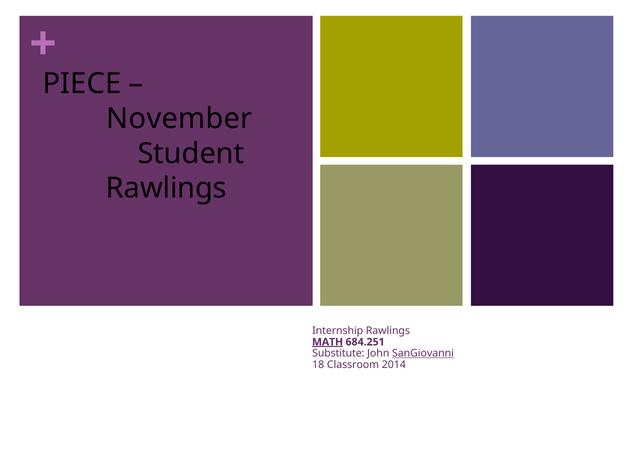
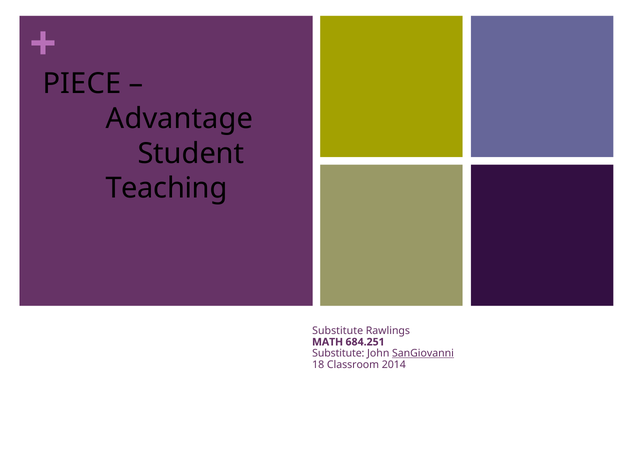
November: November -> Advantage
Rawlings at (166, 188): Rawlings -> Teaching
Internship at (338, 330): Internship -> Substitute
MATH underline: present -> none
